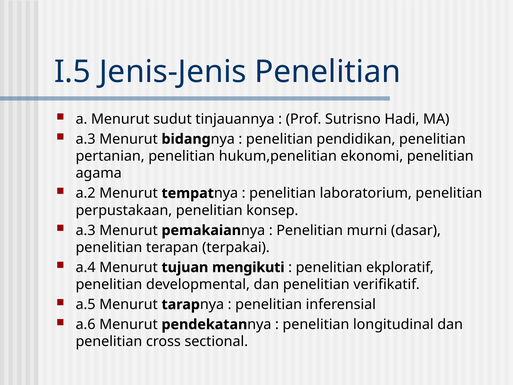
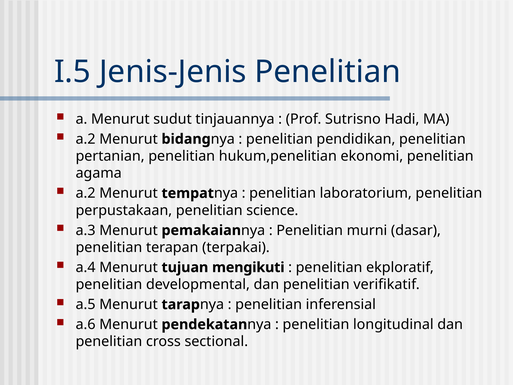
a.3 at (86, 139): a.3 -> a.2
konsep: konsep -> science
